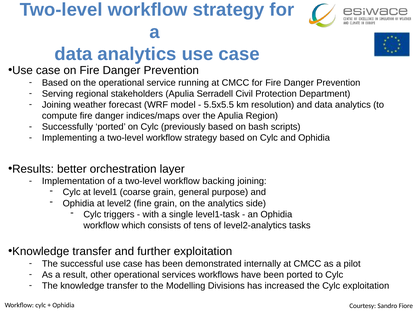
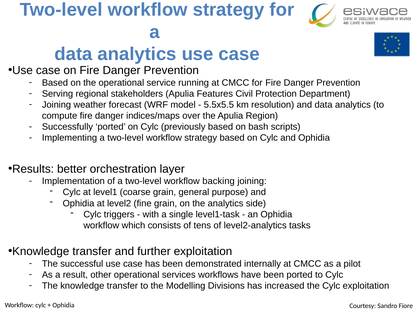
Serradell: Serradell -> Features
